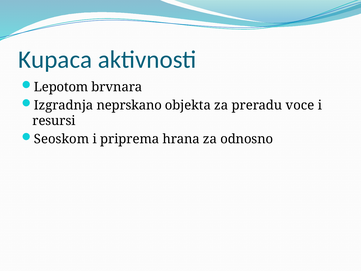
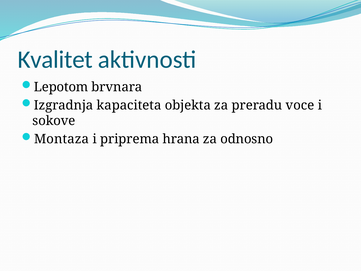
Kupaca: Kupaca -> Kvalitet
neprskano: neprskano -> kapaciteta
resursi: resursi -> sokove
Seoskom: Seoskom -> Montaza
